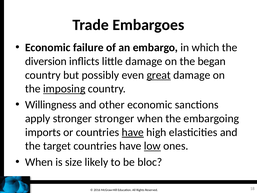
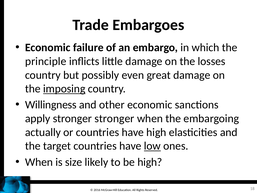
diversion: diversion -> principle
began: began -> losses
great underline: present -> none
imports: imports -> actually
have at (133, 132) underline: present -> none
be bloc: bloc -> high
